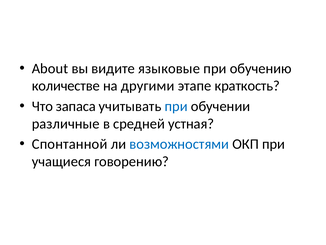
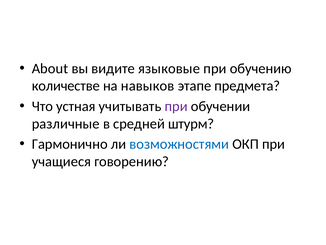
другими: другими -> навыков
краткость: краткость -> предмета
запаса: запаса -> устная
при at (176, 106) colour: blue -> purple
устная: устная -> штурм
Спонтанной: Спонтанной -> Гармонично
